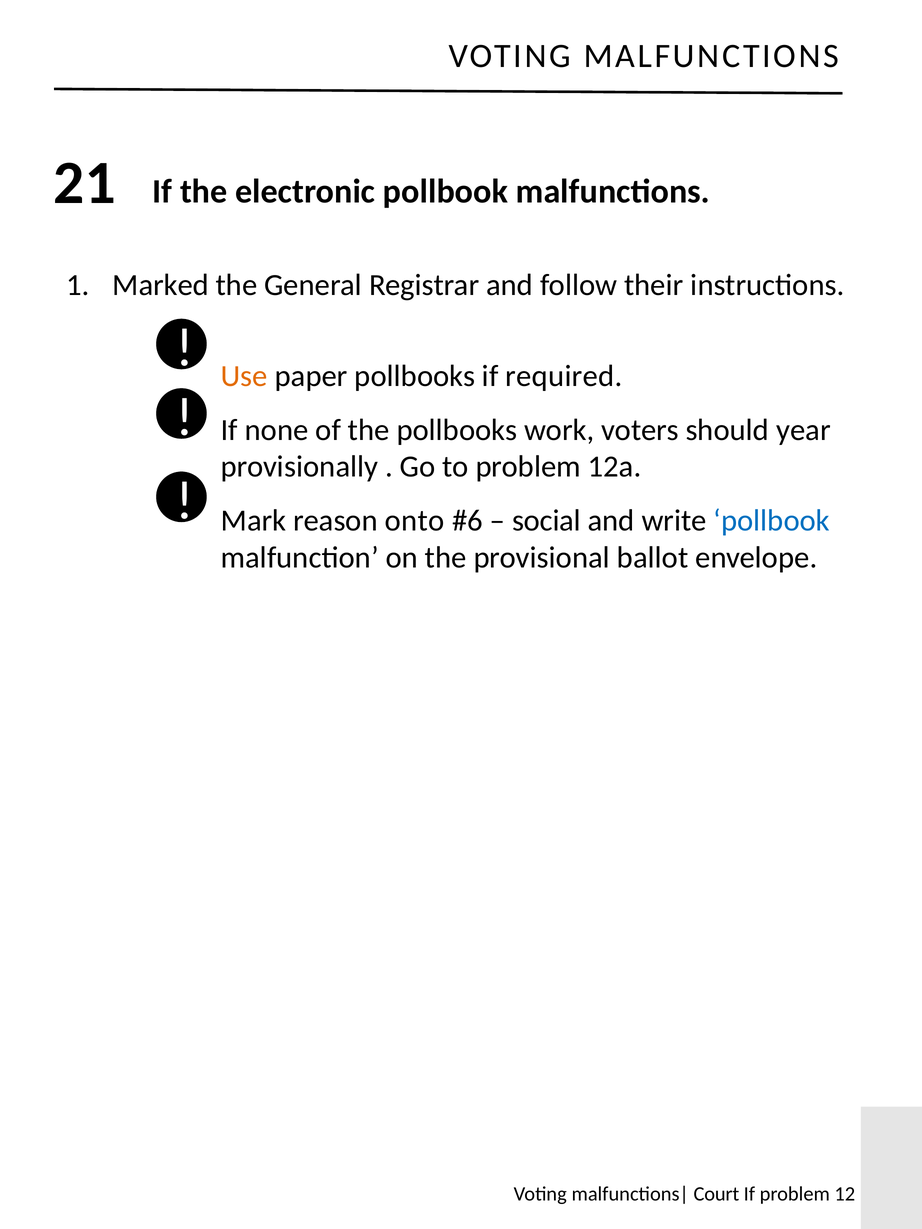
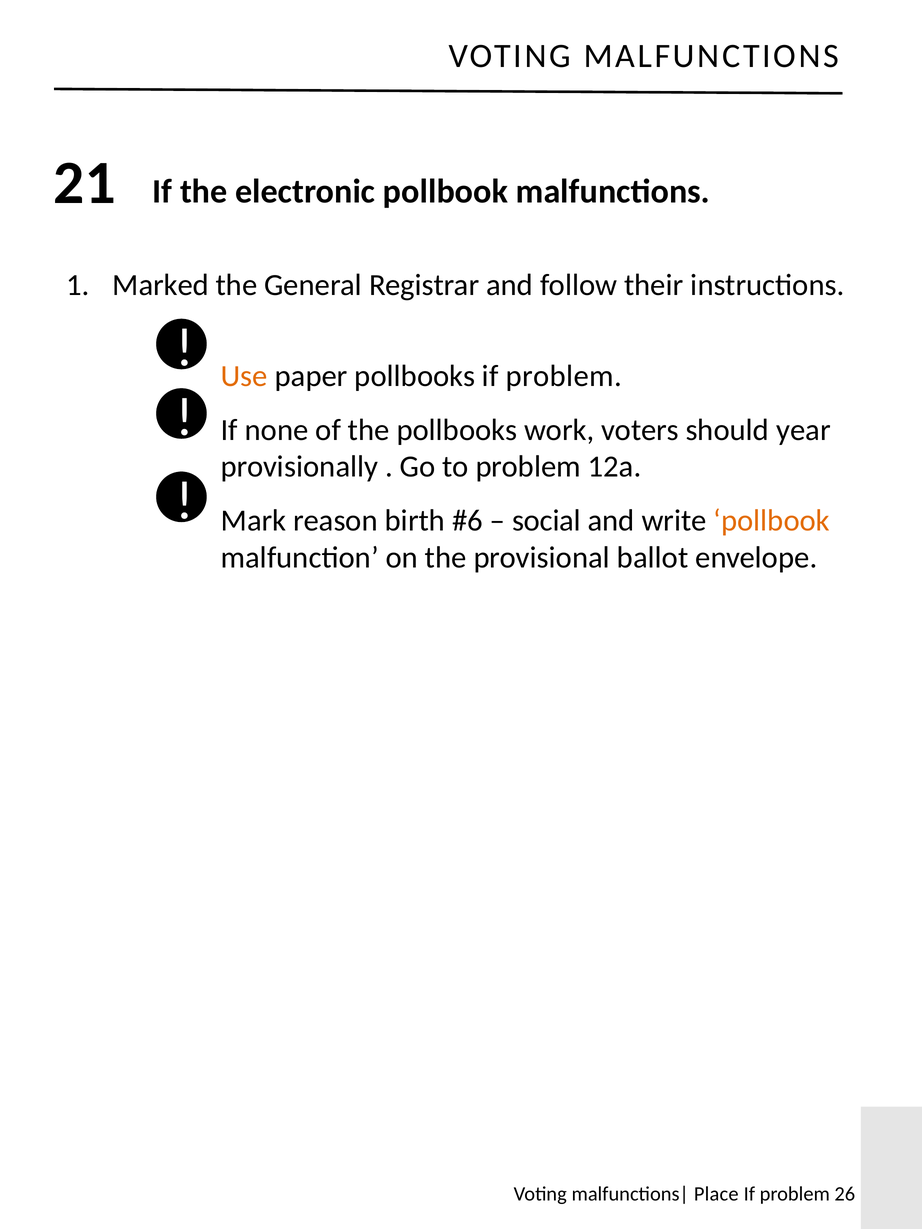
pollbooks if required: required -> problem
onto: onto -> birth
pollbook at (772, 521) colour: blue -> orange
Court: Court -> Place
12: 12 -> 26
